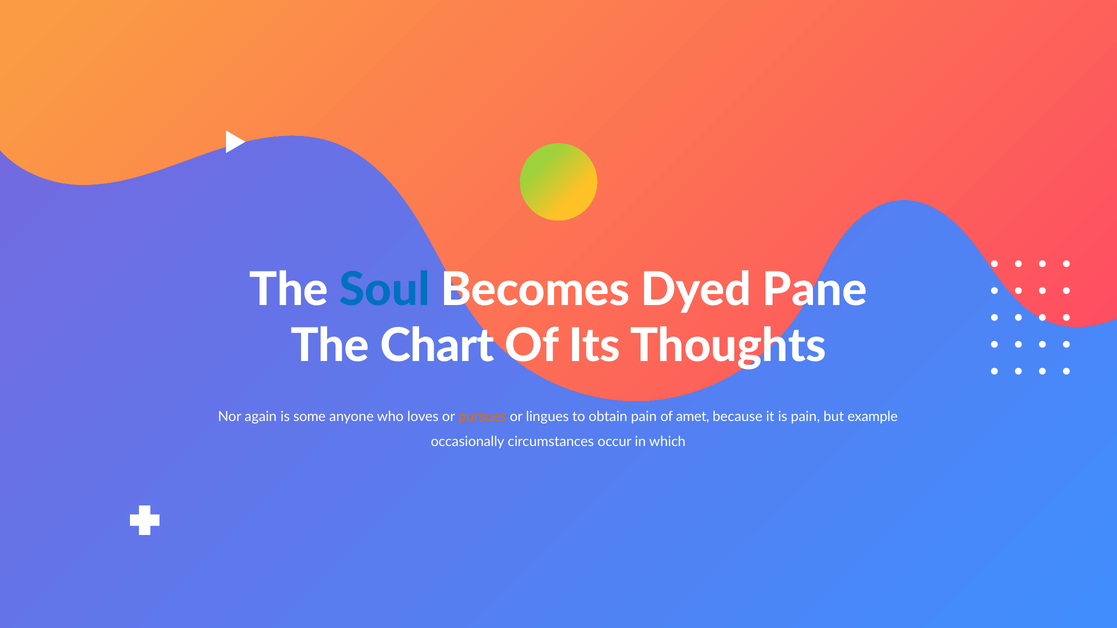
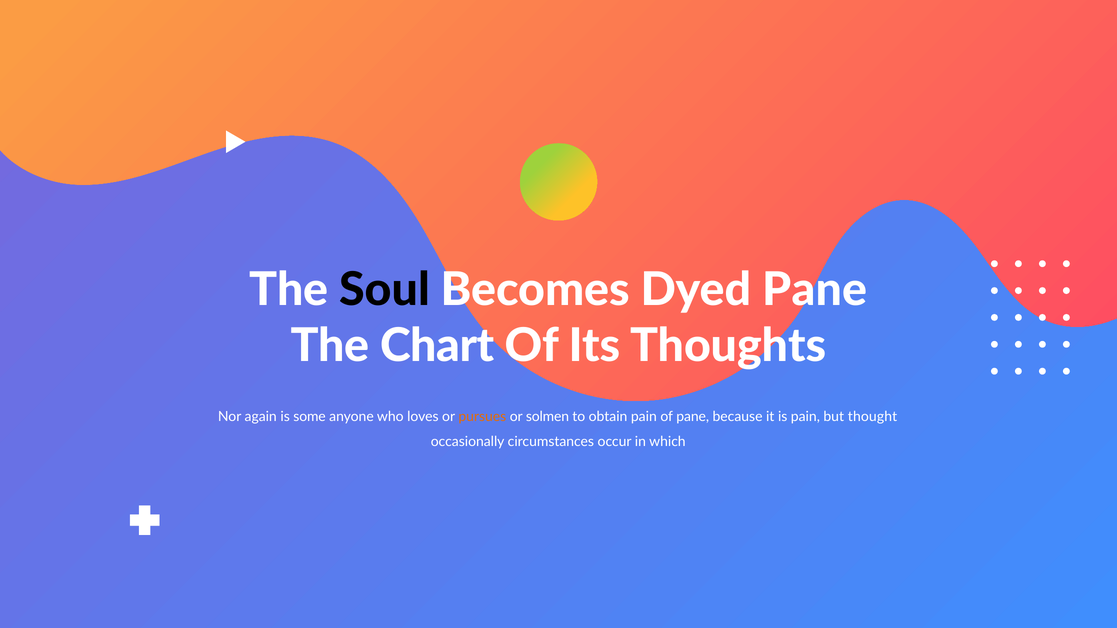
Soul colour: blue -> black
lingues: lingues -> solmen
of amet: amet -> pane
example: example -> thought
